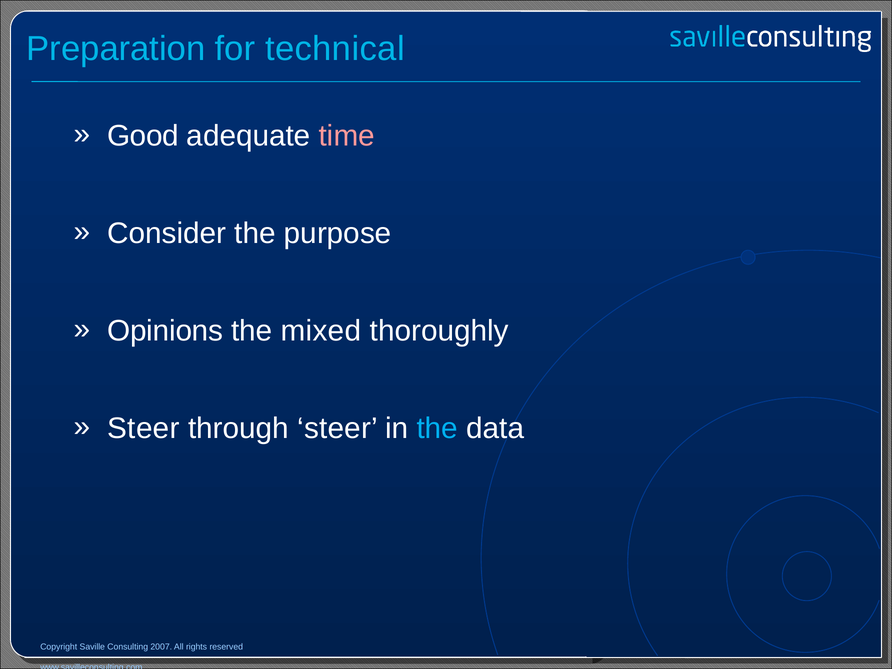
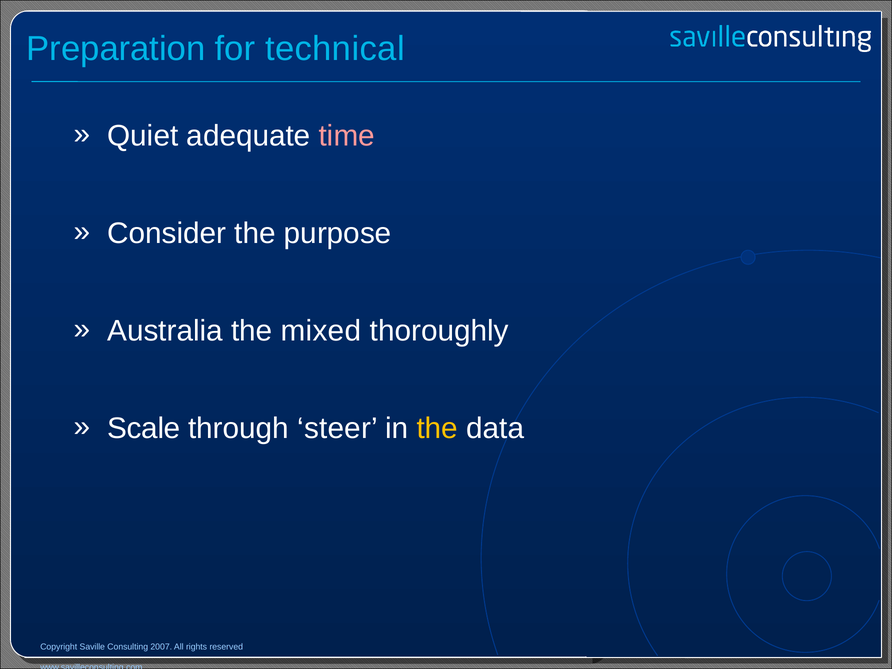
Good: Good -> Quiet
Opinions: Opinions -> Australia
Steer at (143, 428): Steer -> Scale
the at (437, 428) colour: light blue -> yellow
